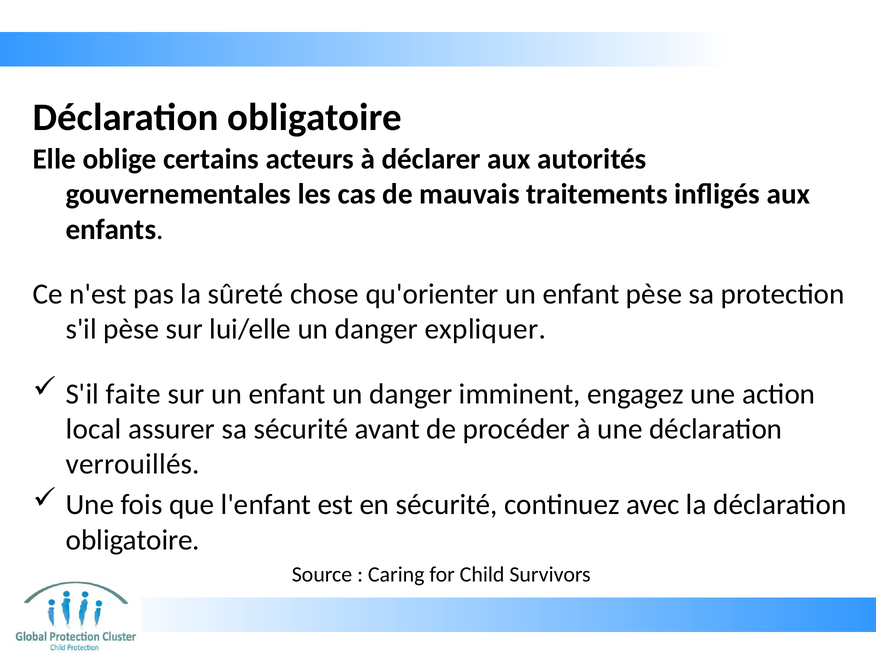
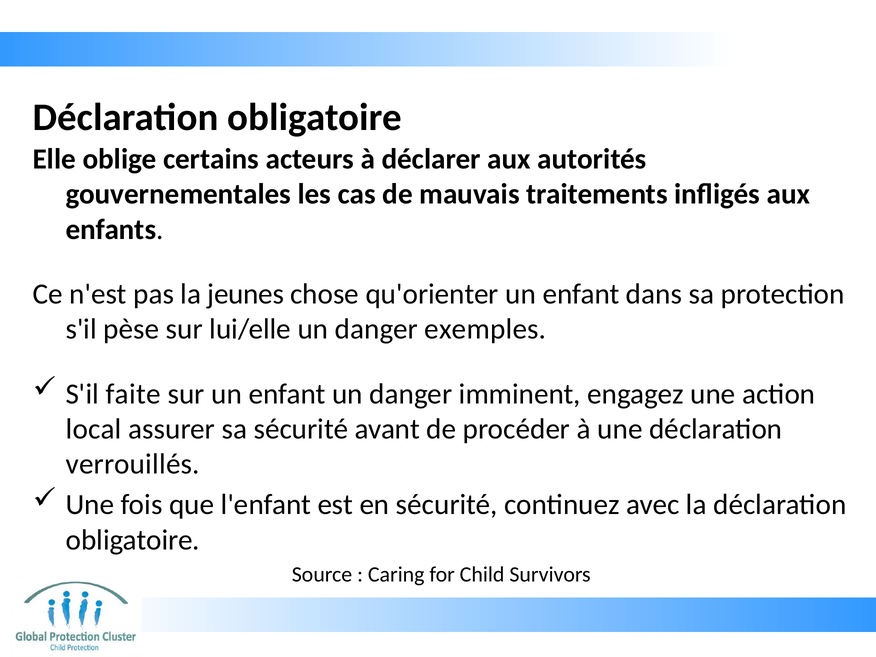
sûreté: sûreté -> jeunes
enfant pèse: pèse -> dans
expliquer: expliquer -> exemples
